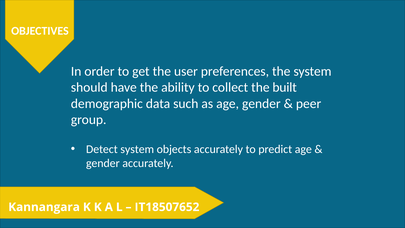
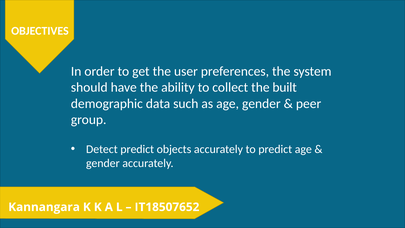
Detect system: system -> predict
